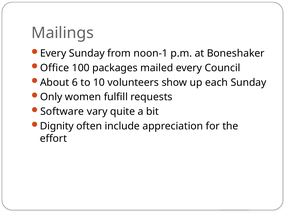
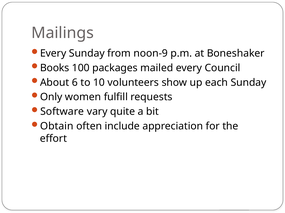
noon-1: noon-1 -> noon-9
Office: Office -> Books
Dignity: Dignity -> Obtain
